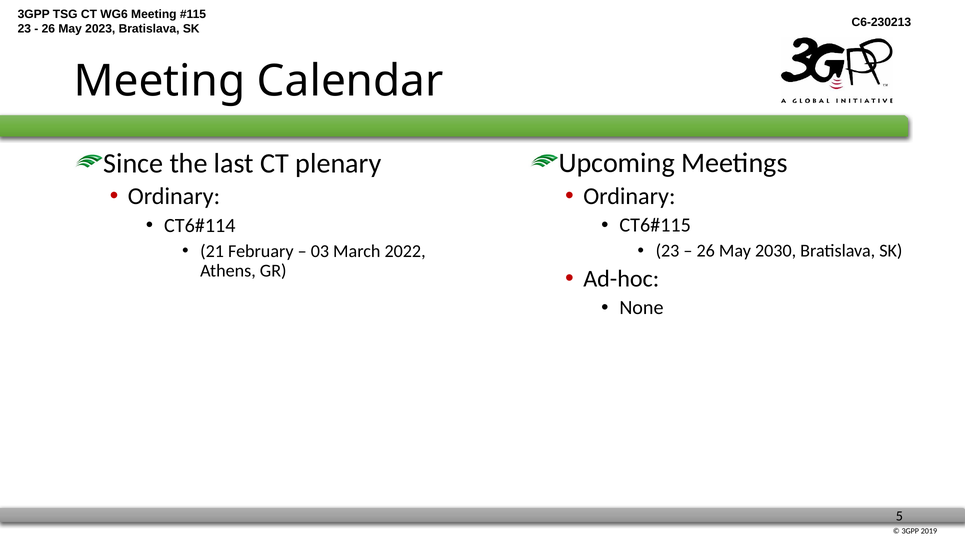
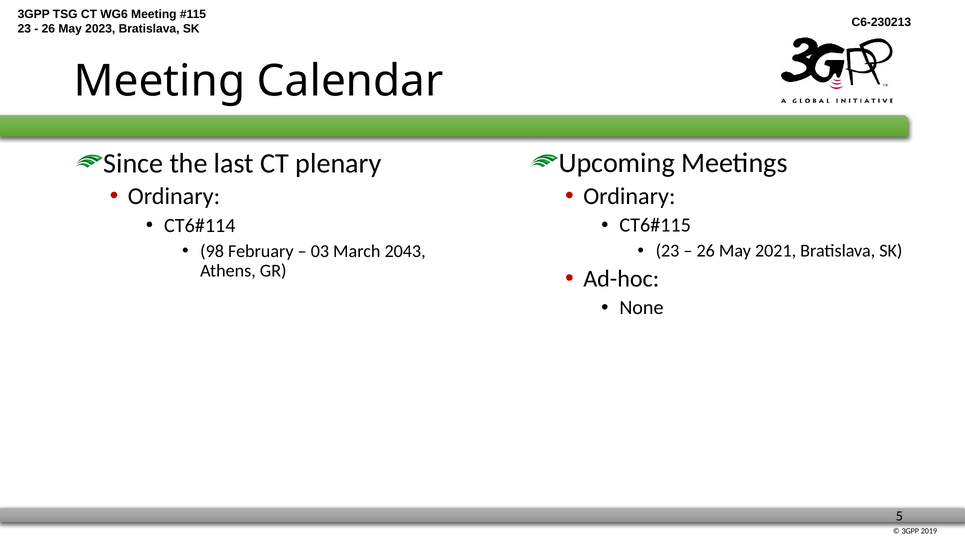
21: 21 -> 98
2022: 2022 -> 2043
2030: 2030 -> 2021
